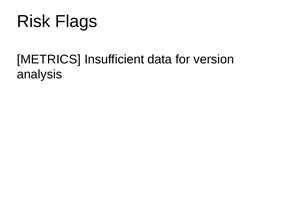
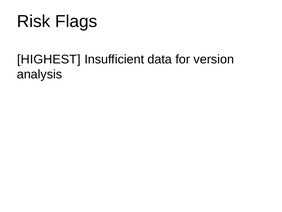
METRICS: METRICS -> HIGHEST
